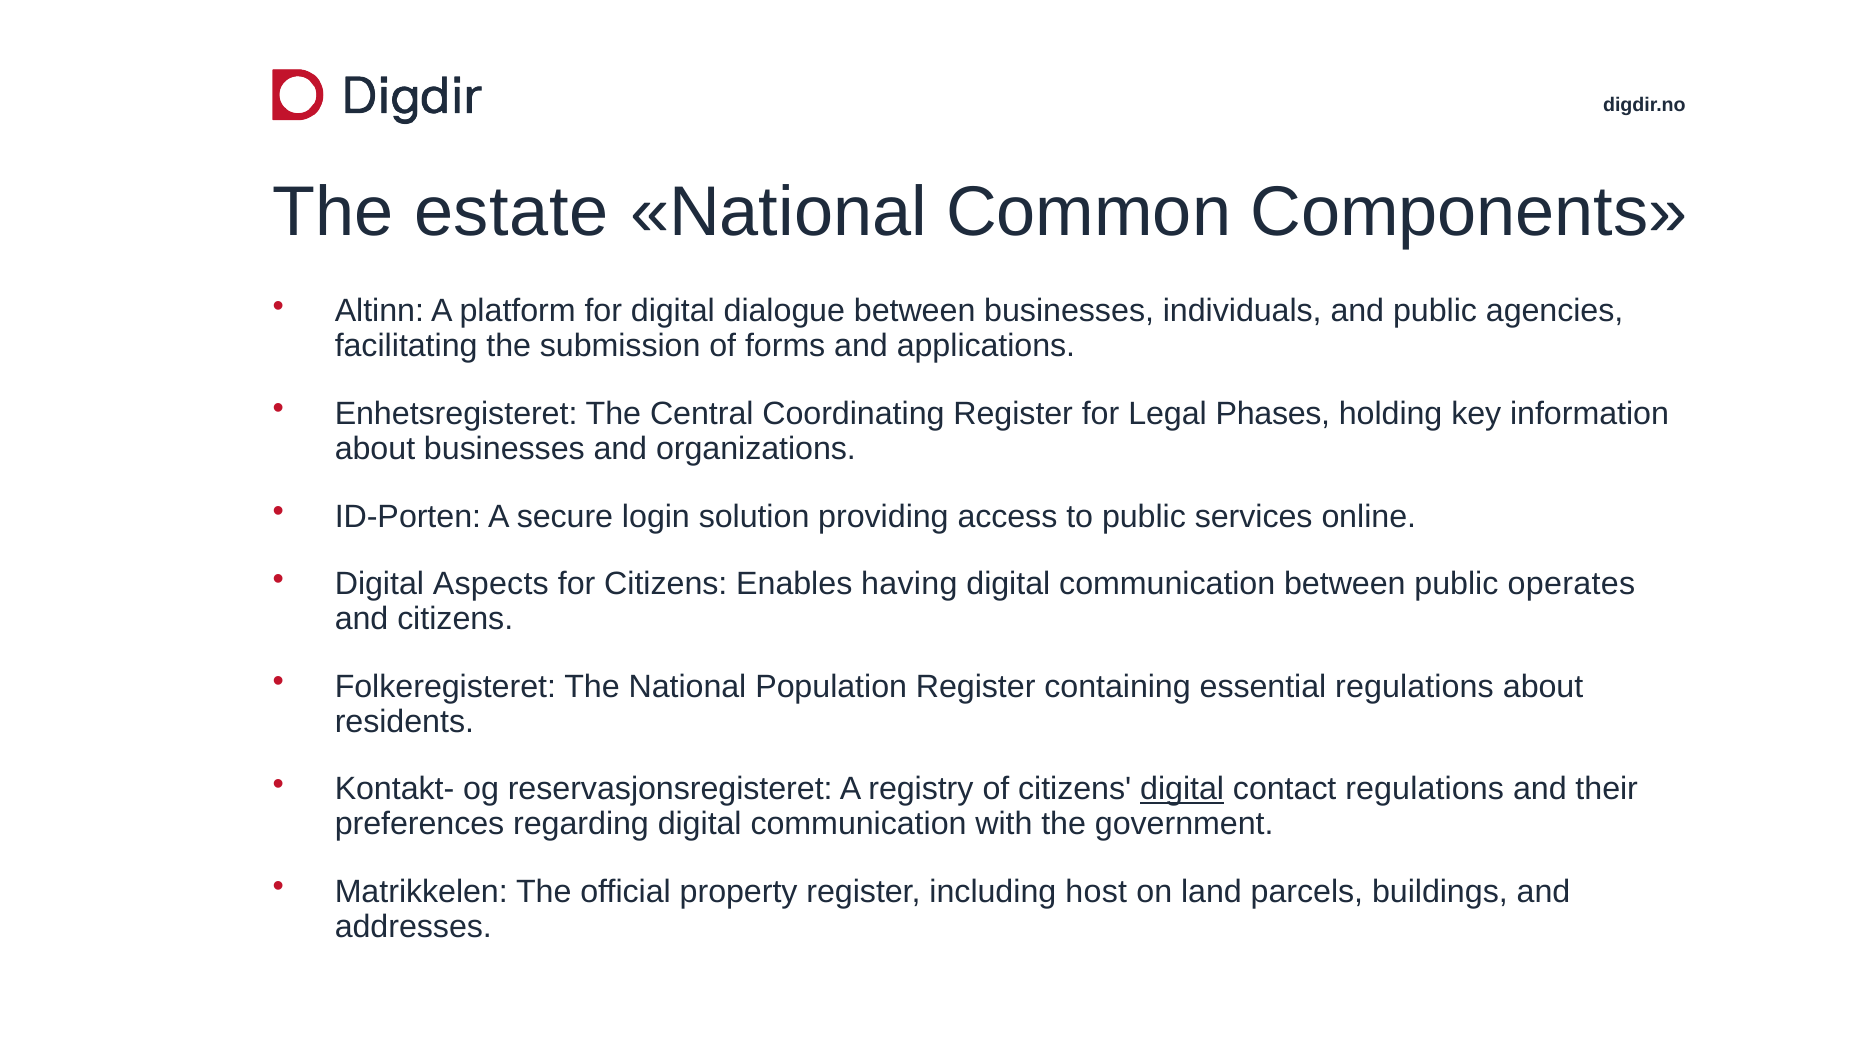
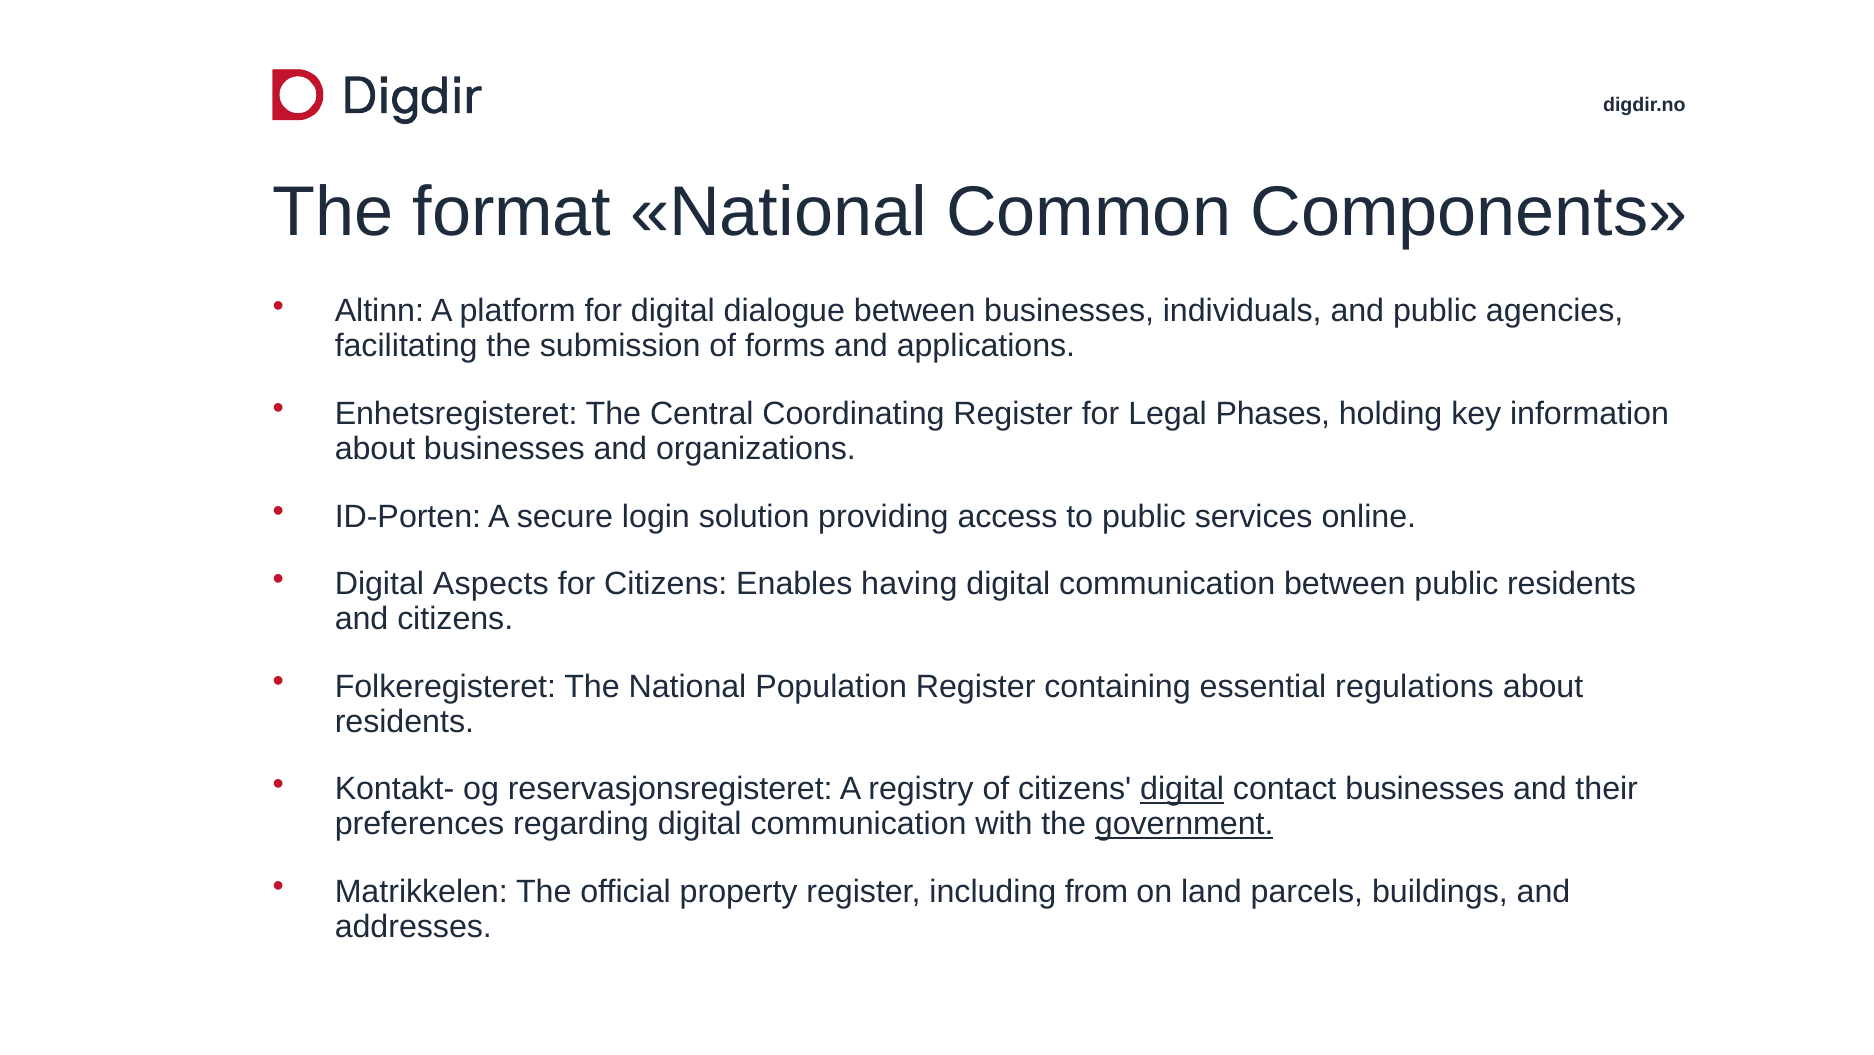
estate: estate -> format
public operates: operates -> residents
contact regulations: regulations -> businesses
government underline: none -> present
host: host -> from
